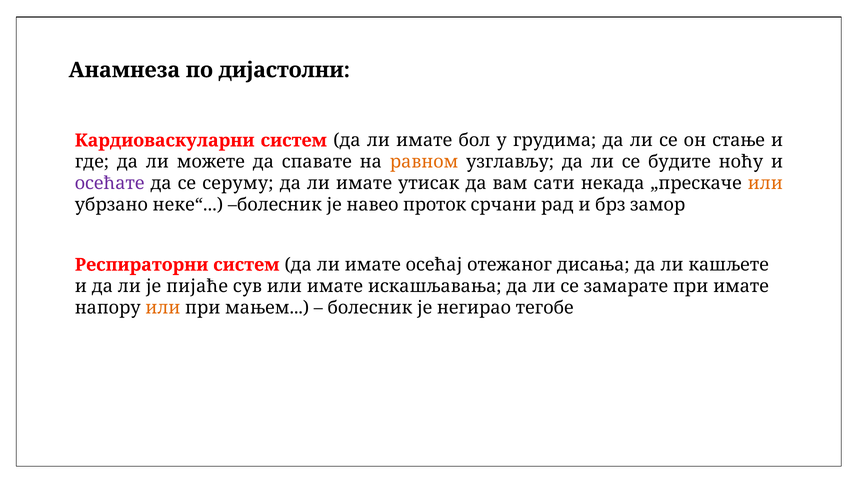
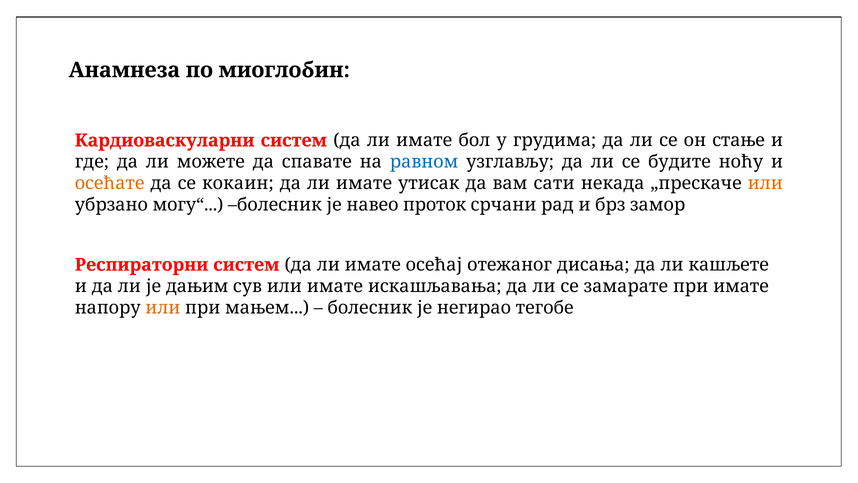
дијастолни: дијастолни -> миоглобин
равном colour: orange -> blue
осећате colour: purple -> orange
серуму: серуму -> кокаин
неке“: неке“ -> могу“
пијаће: пијаће -> дањим
